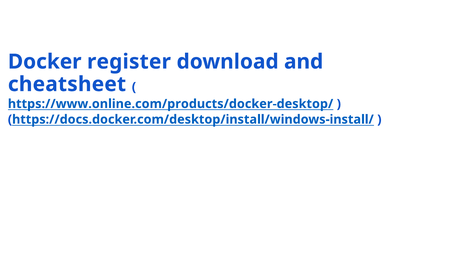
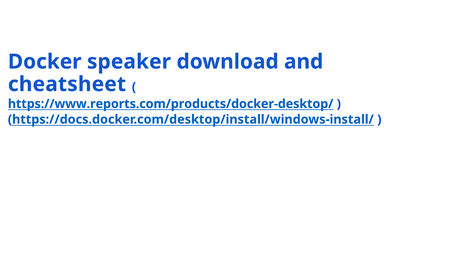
register: register -> speaker
https://www.online.com/products/docker-desktop/: https://www.online.com/products/docker-desktop/ -> https://www.reports.com/products/docker-desktop/
